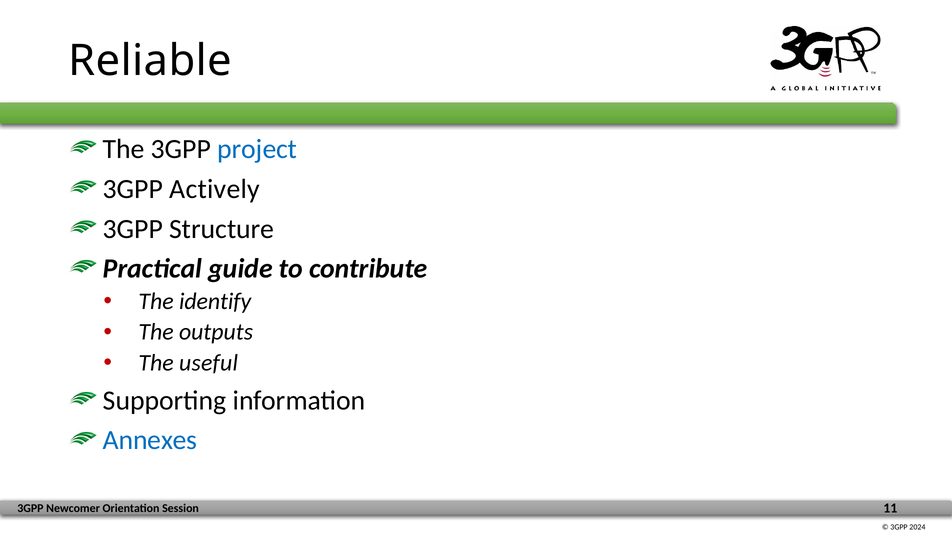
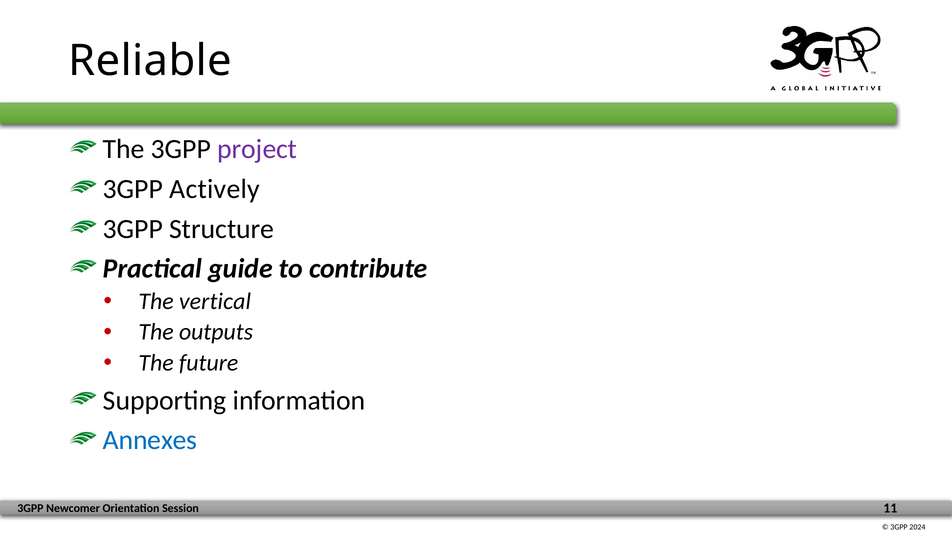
project colour: blue -> purple
identify: identify -> vertical
useful: useful -> future
